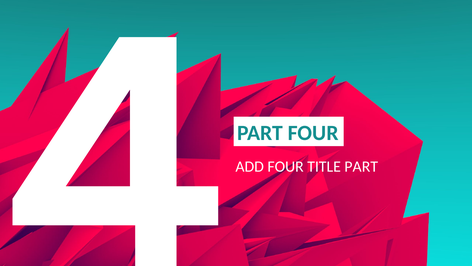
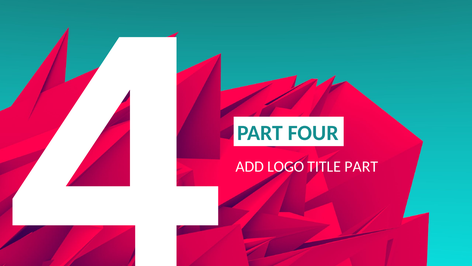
FOUR at (286, 166): FOUR -> LOGO
